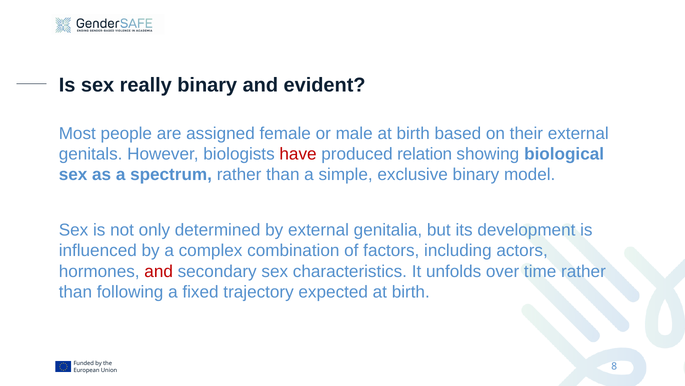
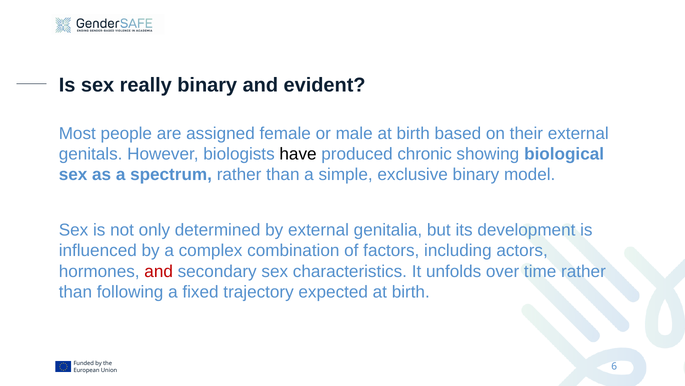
have colour: red -> black
relation: relation -> chronic
8: 8 -> 6
